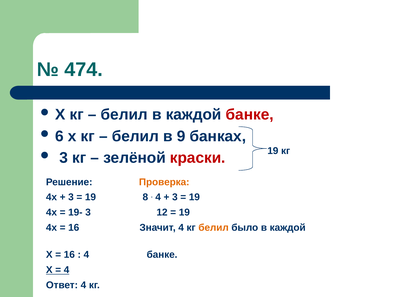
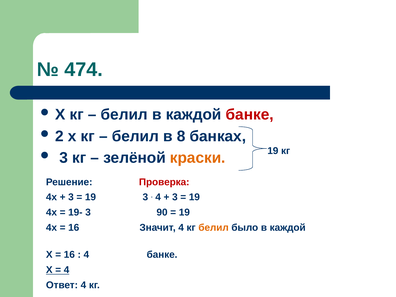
6: 6 -> 2
9: 9 -> 8
краски colour: red -> orange
Проверка colour: orange -> red
19 8: 8 -> 3
12: 12 -> 90
